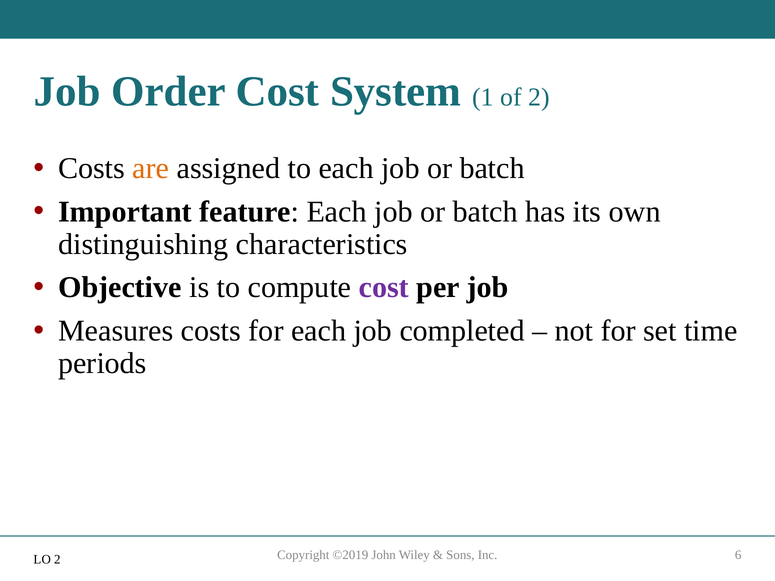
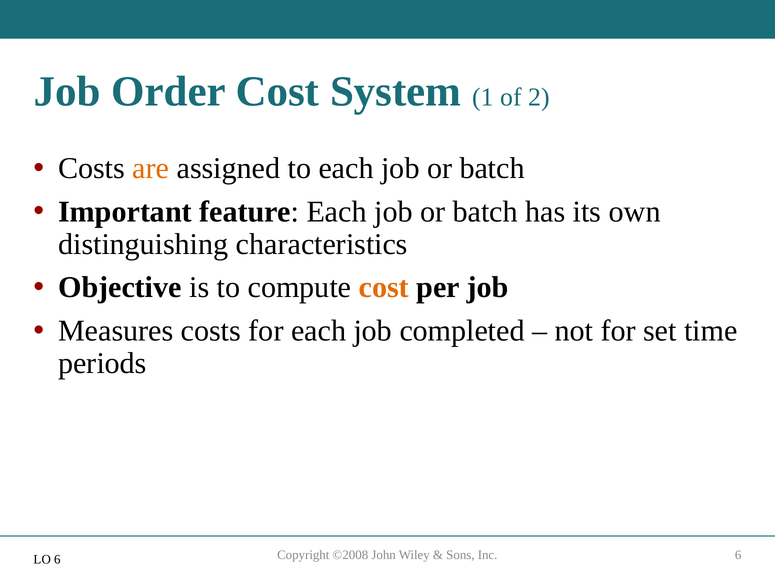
cost at (384, 288) colour: purple -> orange
©2019: ©2019 -> ©2008
O 2: 2 -> 6
